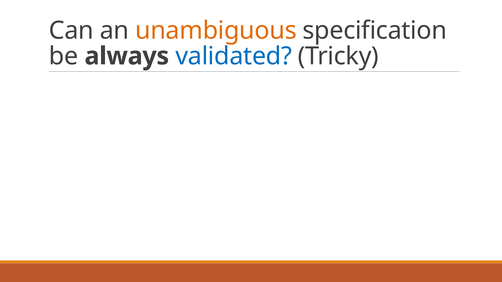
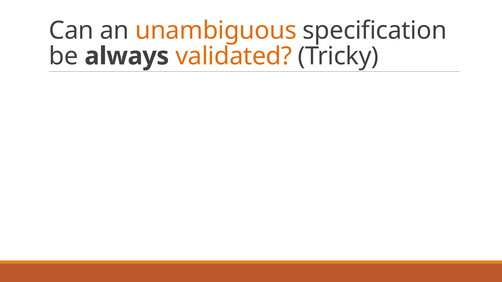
validated colour: blue -> orange
